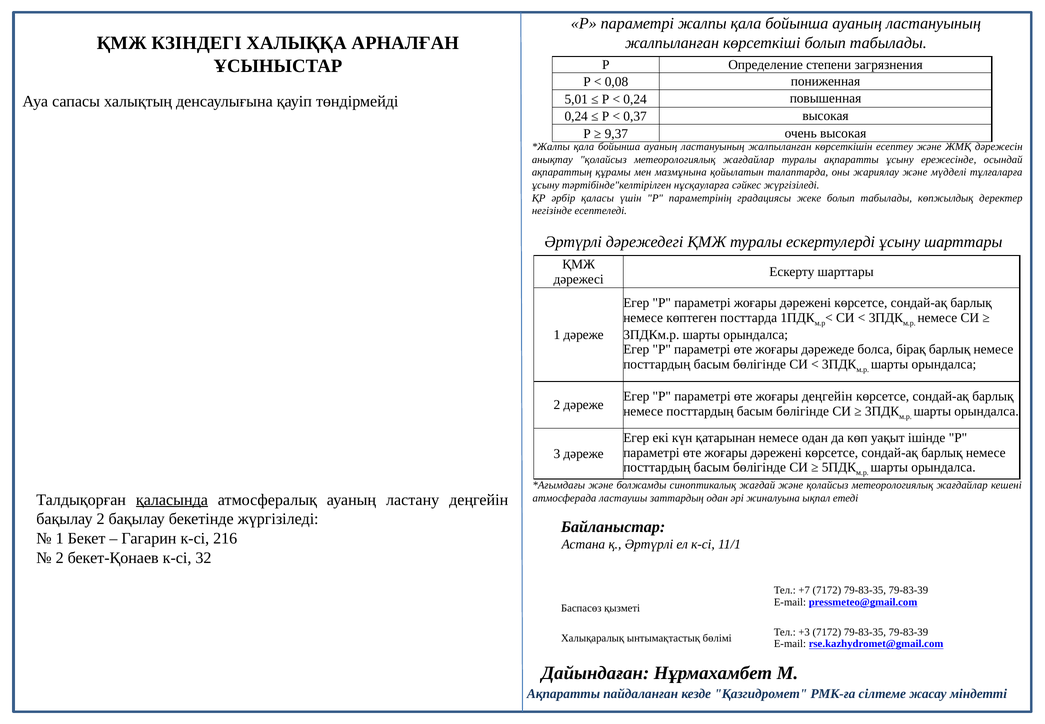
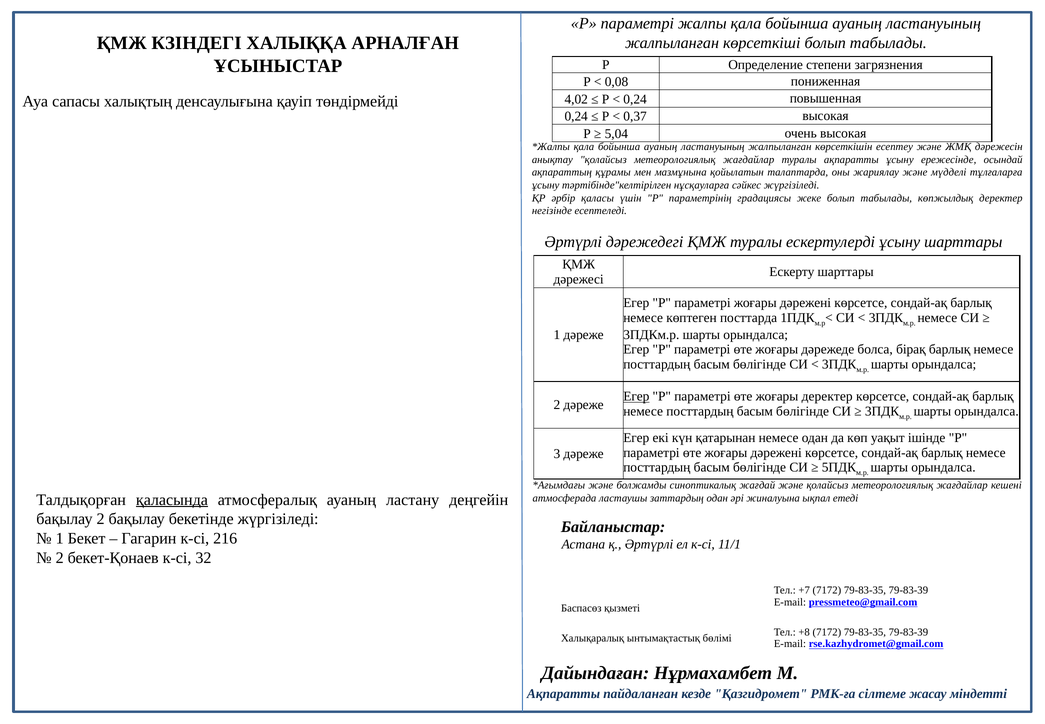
5,01: 5,01 -> 4,02
9,37: 9,37 -> 5,04
Егер at (636, 396) underline: none -> present
жоғары деңгейін: деңгейін -> деректер
+3: +3 -> +8
